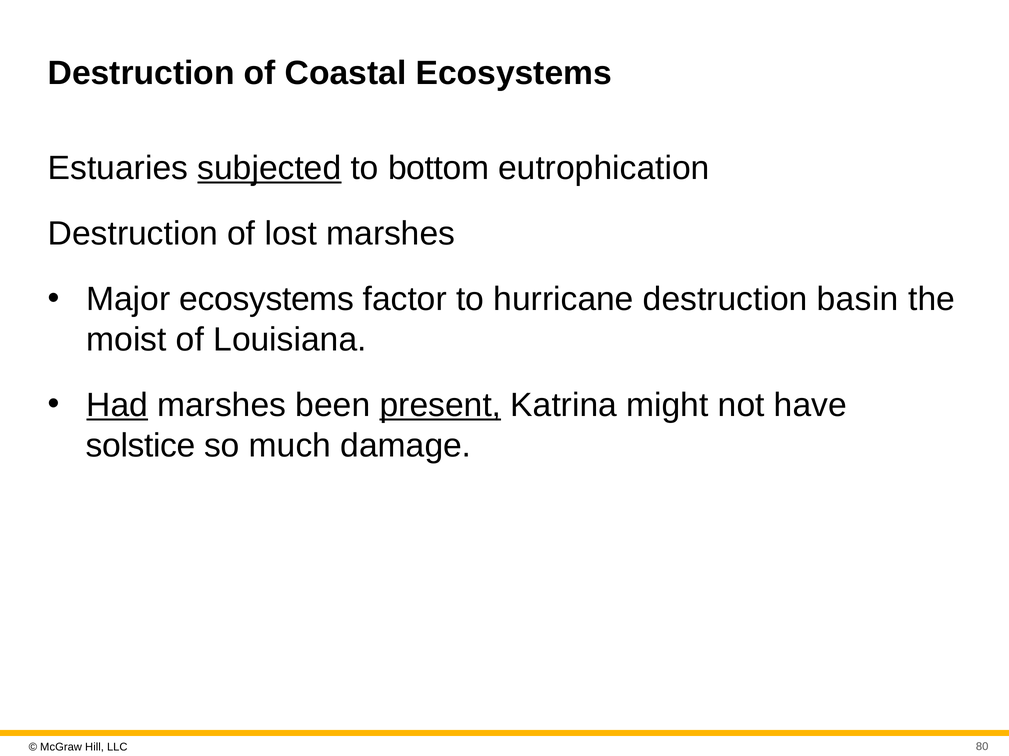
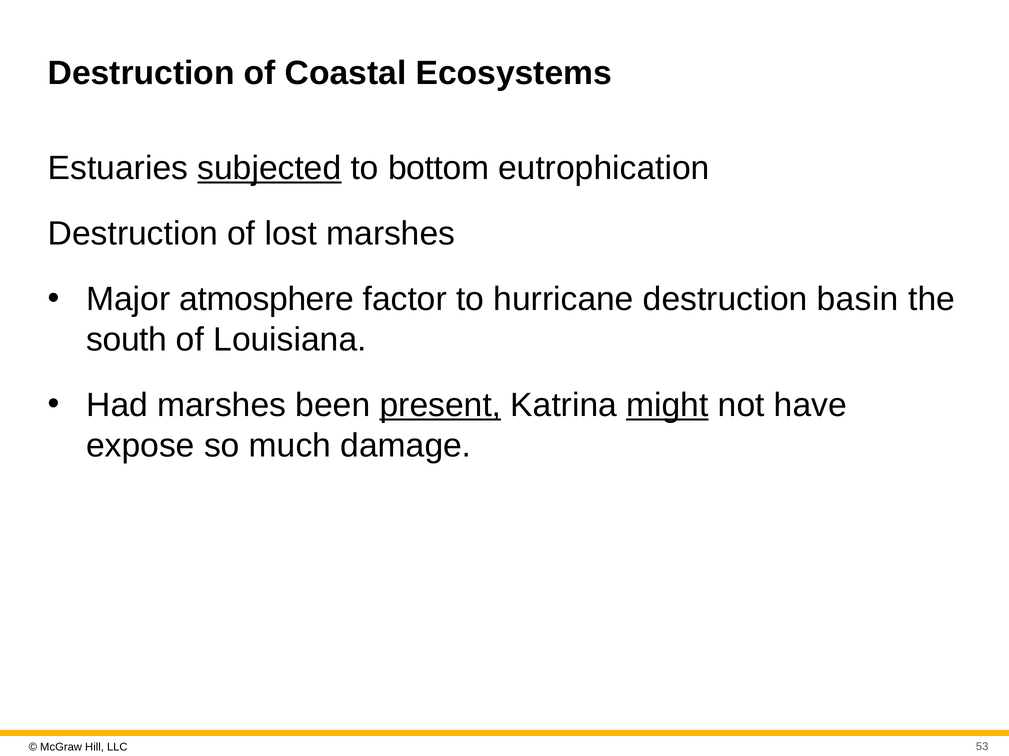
Major ecosystems: ecosystems -> atmosphere
moist: moist -> south
Had underline: present -> none
might underline: none -> present
solstice: solstice -> expose
80: 80 -> 53
